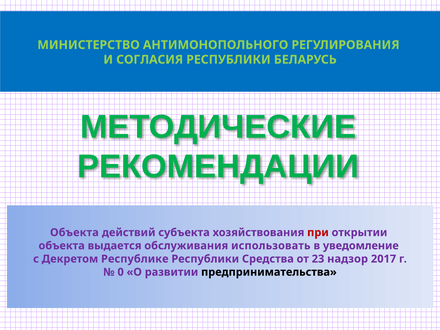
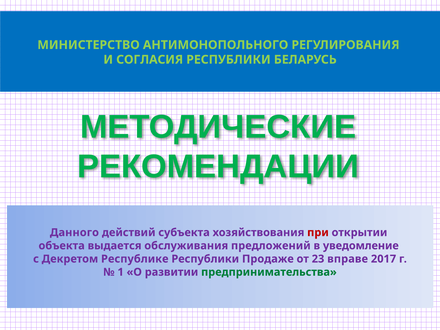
Объекта at (74, 232): Объекта -> Данного
использовать: использовать -> предложений
Средства: Средства -> Продаже
надзор: надзор -> вправе
0: 0 -> 1
предпринимательства colour: black -> green
